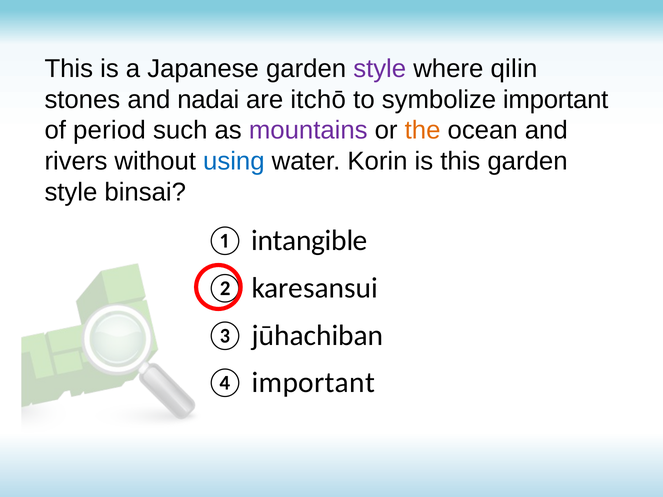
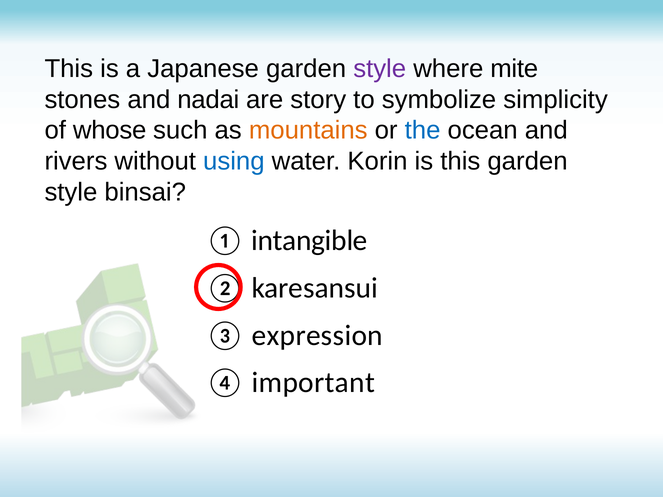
qilin: qilin -> mite
itchō: itchō -> story
symbolize important: important -> simplicity
period: period -> whose
mountains colour: purple -> orange
the colour: orange -> blue
jūhachiban: jūhachiban -> expression
